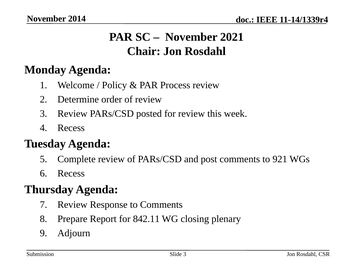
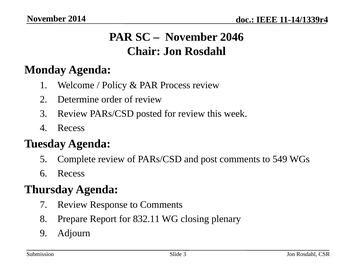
2021: 2021 -> 2046
921: 921 -> 549
842.11: 842.11 -> 832.11
